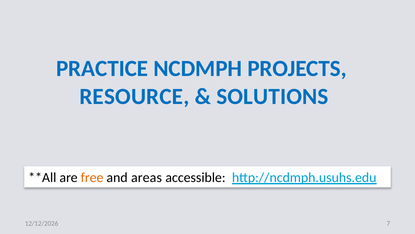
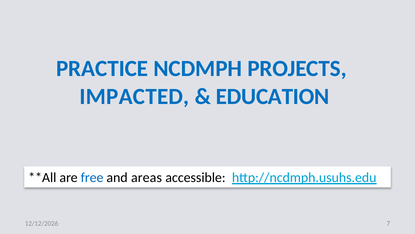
RESOURCE: RESOURCE -> IMPACTED
SOLUTIONS: SOLUTIONS -> EDUCATION
free colour: orange -> blue
